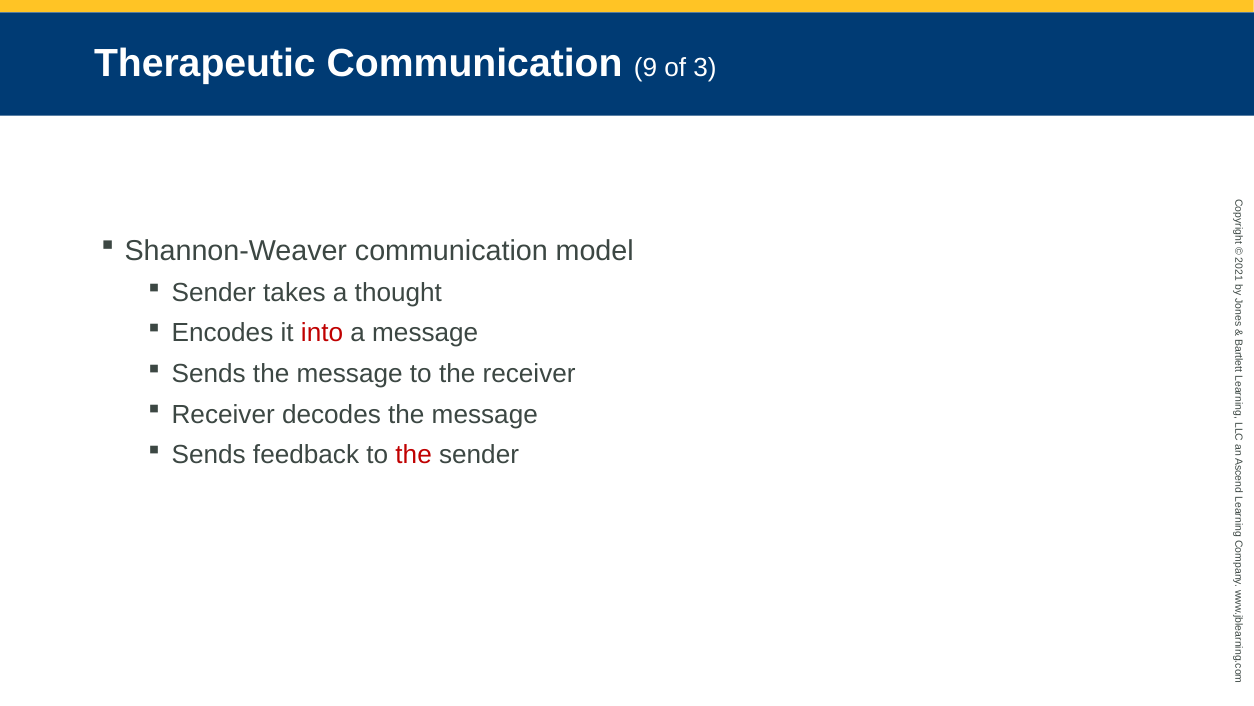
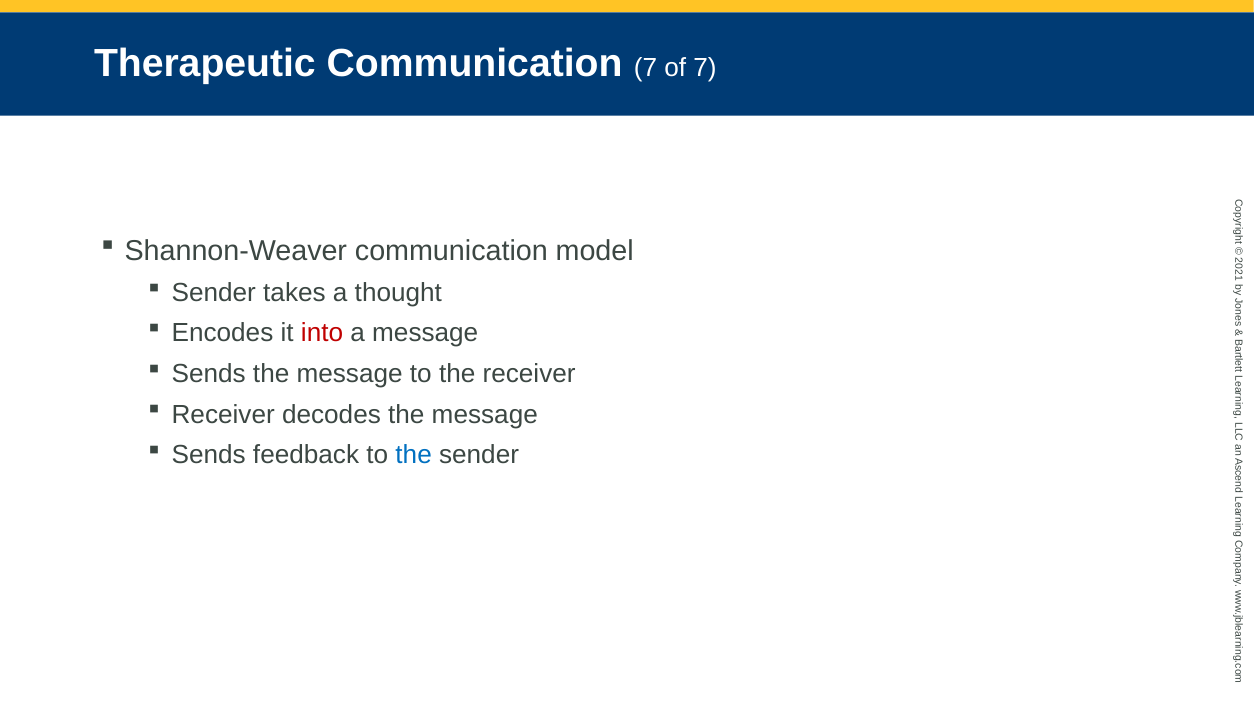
Communication 9: 9 -> 7
of 3: 3 -> 7
the at (414, 455) colour: red -> blue
